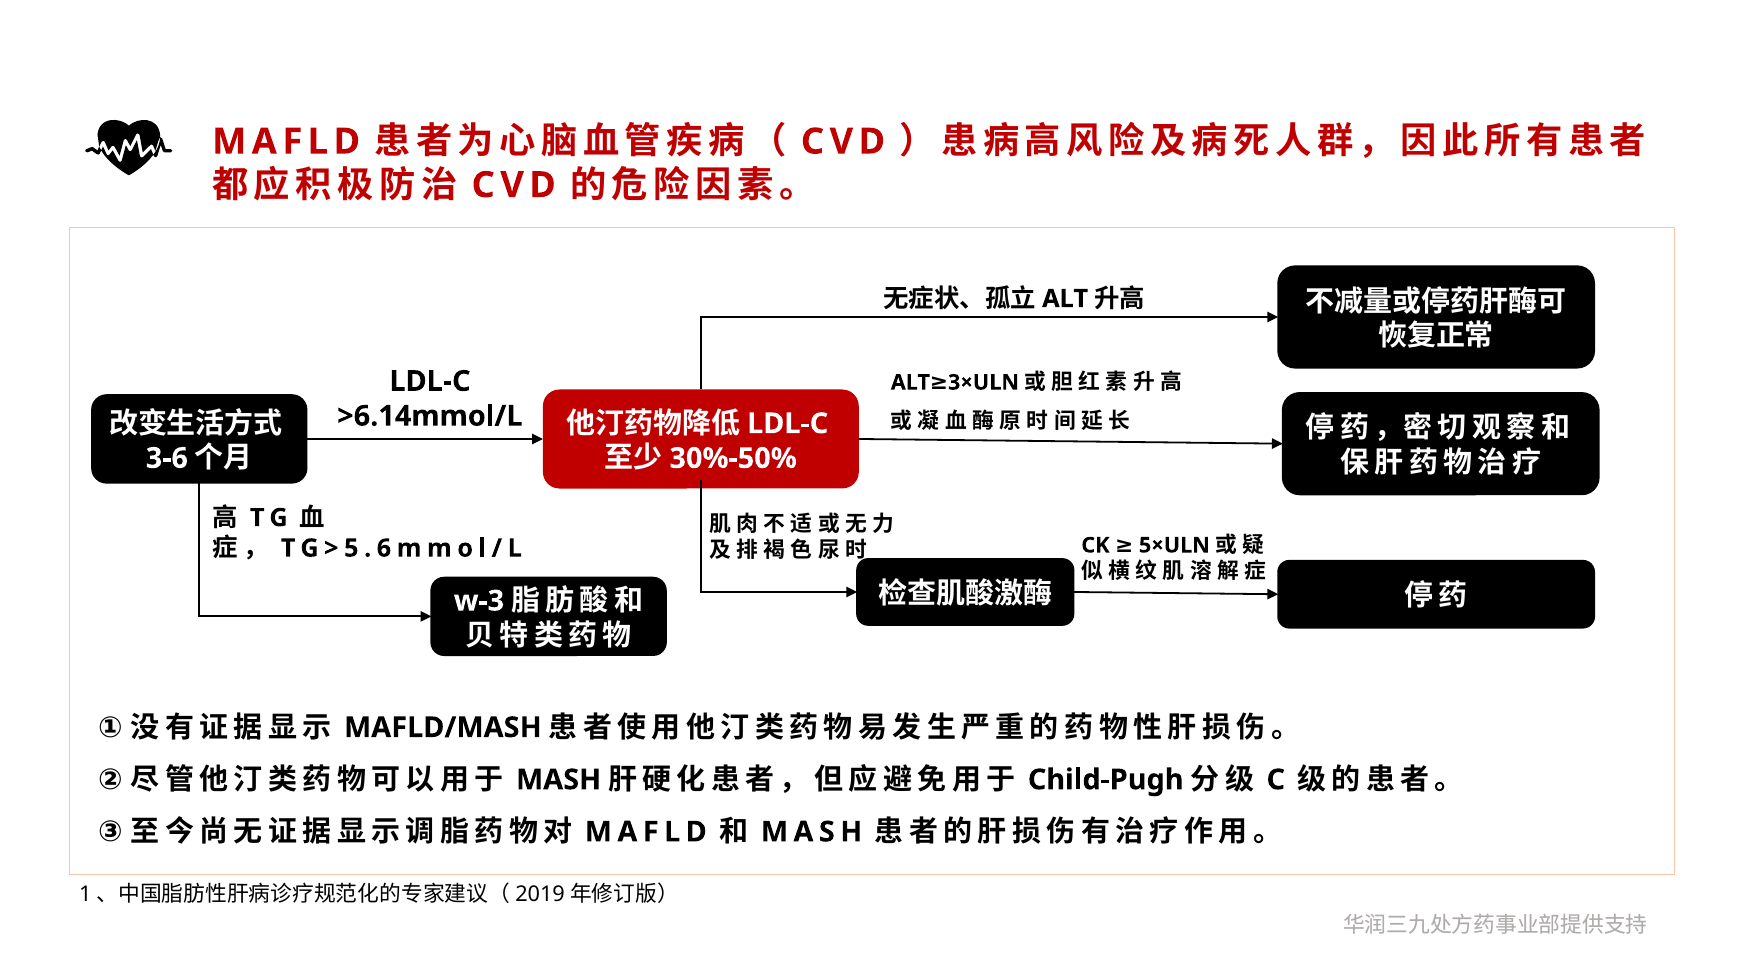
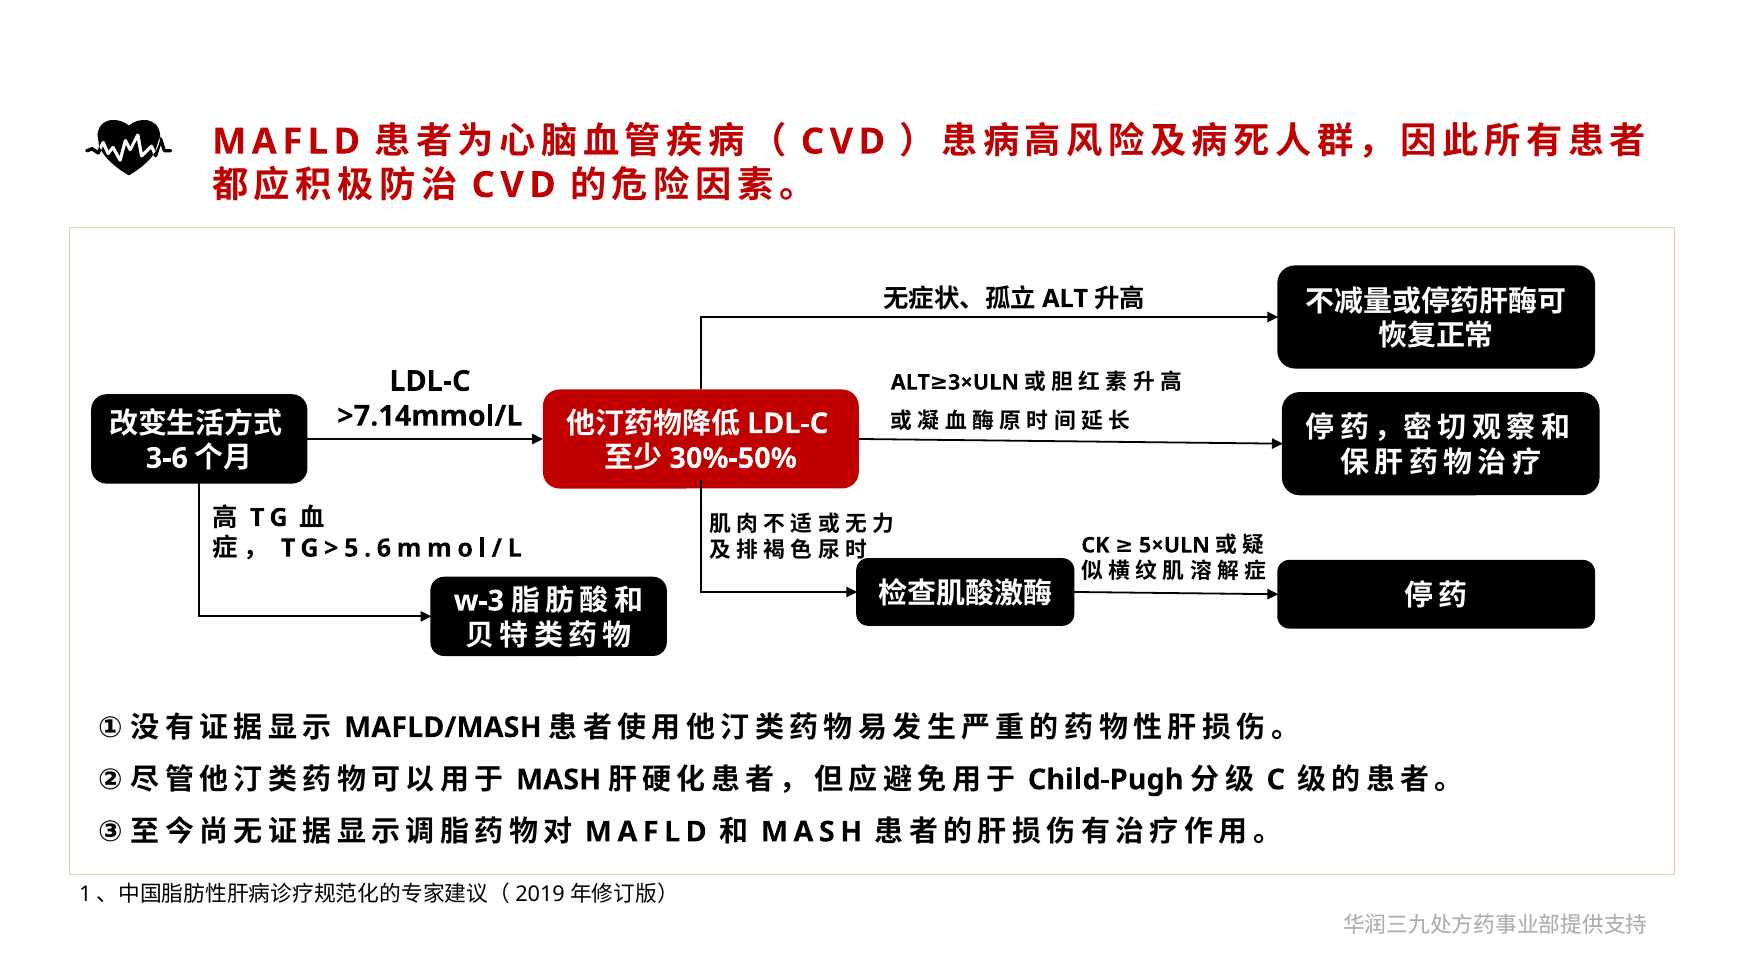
>6.14mmol/L: >6.14mmol/L -> >7.14mmol/L
